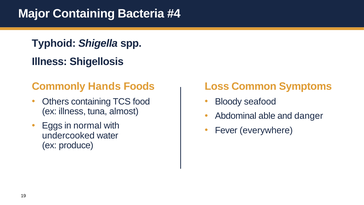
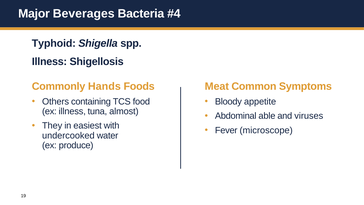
Major Containing: Containing -> Beverages
Loss: Loss -> Meat
seafood: seafood -> appetite
danger: danger -> viruses
Eggs: Eggs -> They
normal: normal -> easiest
everywhere: everywhere -> microscope
